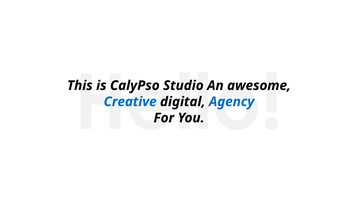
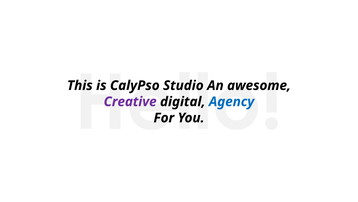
Creative colour: blue -> purple
